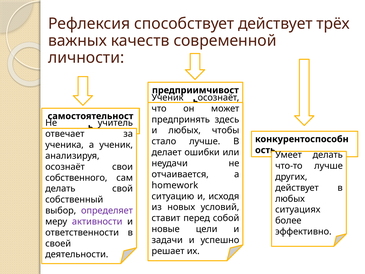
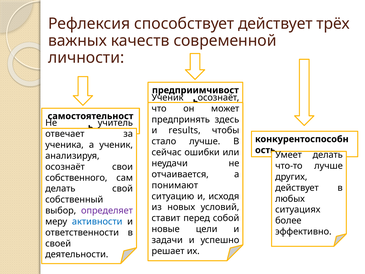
и любых: любых -> results
делает: делает -> сейчас
homework: homework -> понимают
активности colour: purple -> blue
